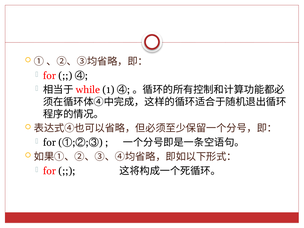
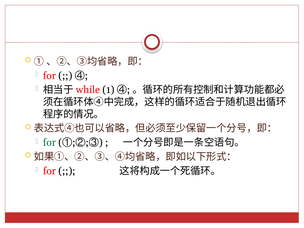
for at (49, 143) colour: black -> green
